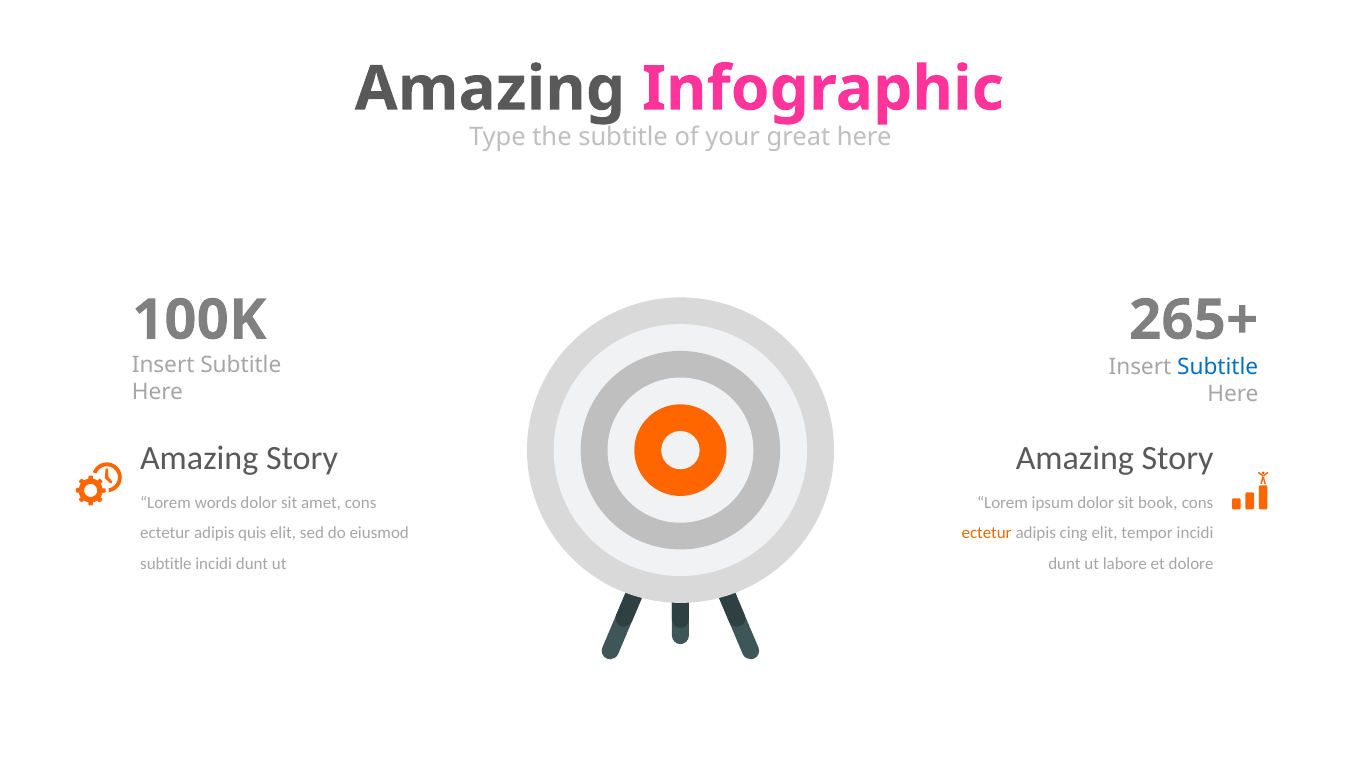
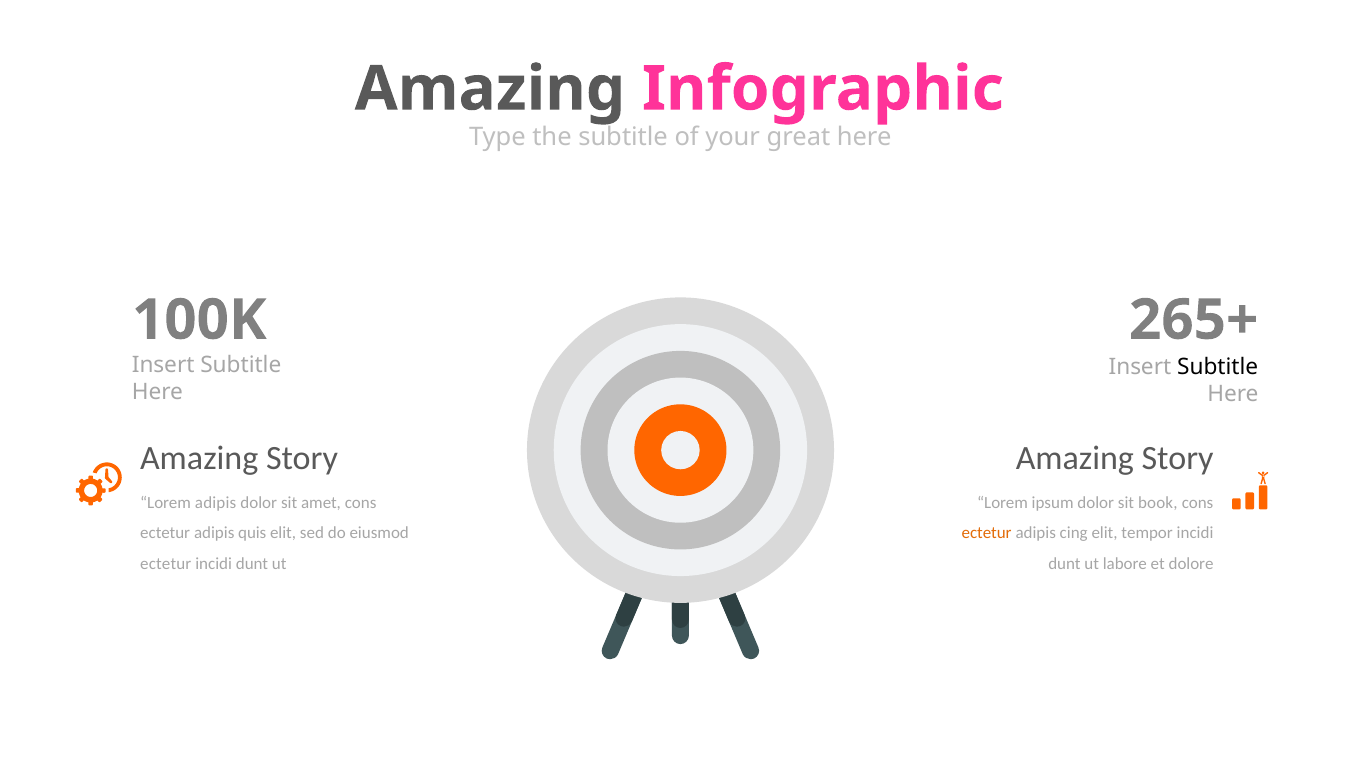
Subtitle at (1218, 368) colour: blue -> black
Lorem words: words -> adipis
subtitle at (166, 564): subtitle -> ectetur
